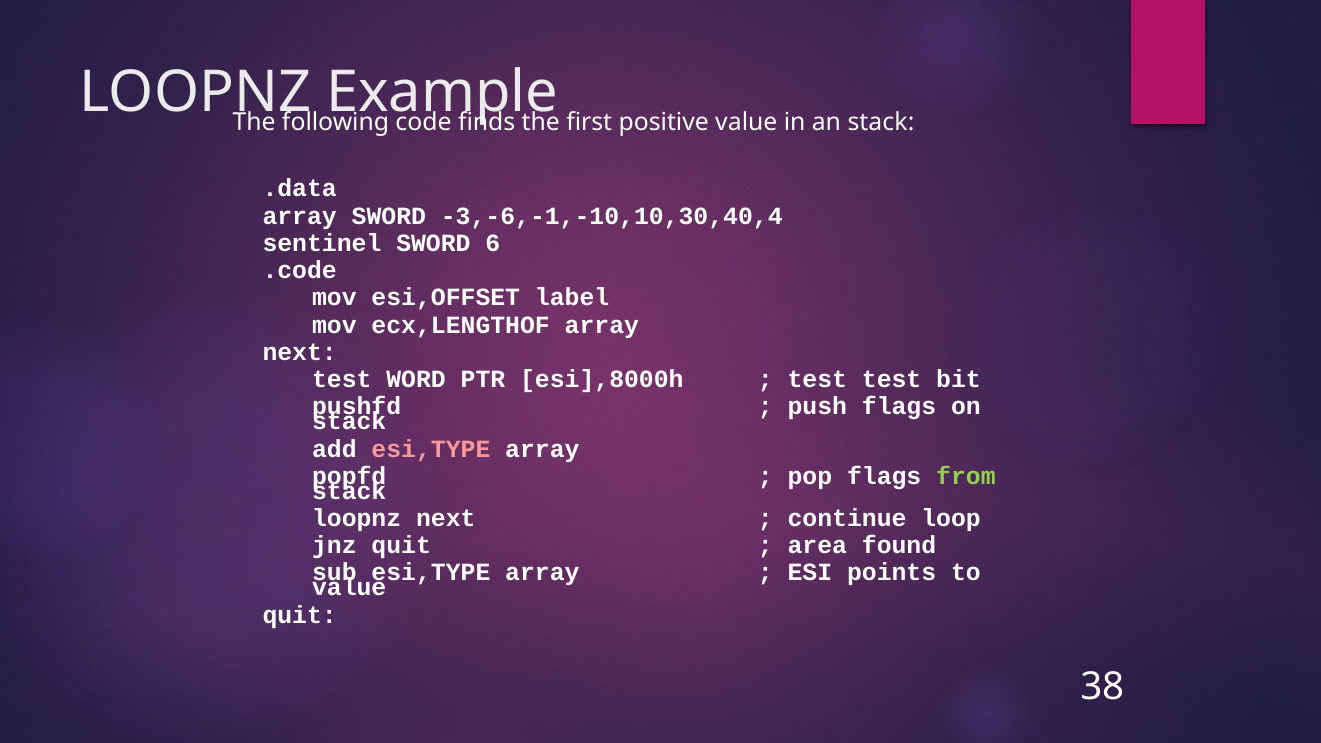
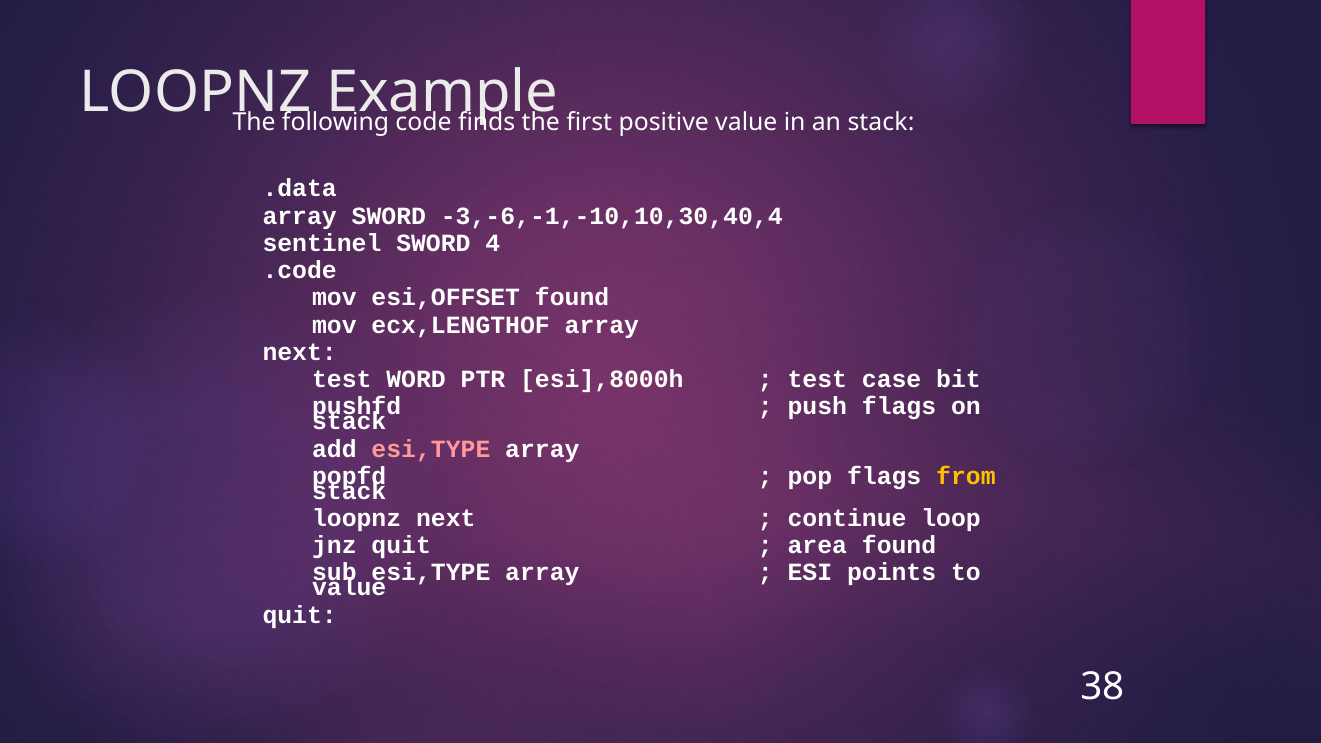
6: 6 -> 4
esi,OFFSET label: label -> found
test test: test -> case
from colour: light green -> yellow
